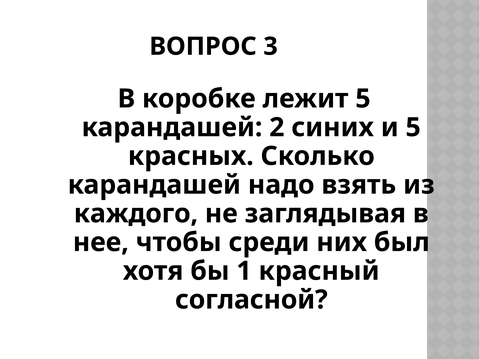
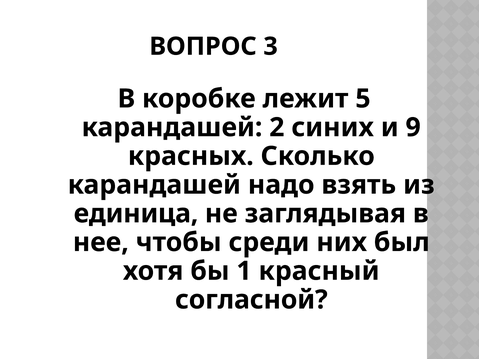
и 5: 5 -> 9
каждого: каждого -> единица
